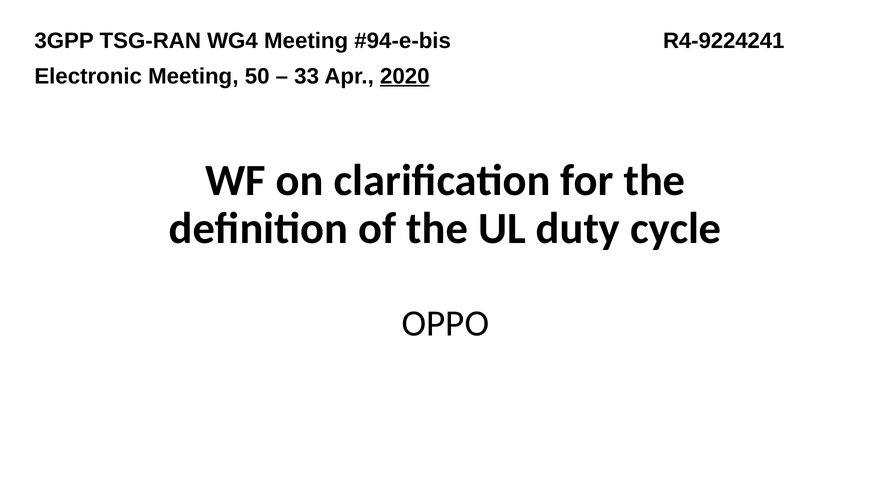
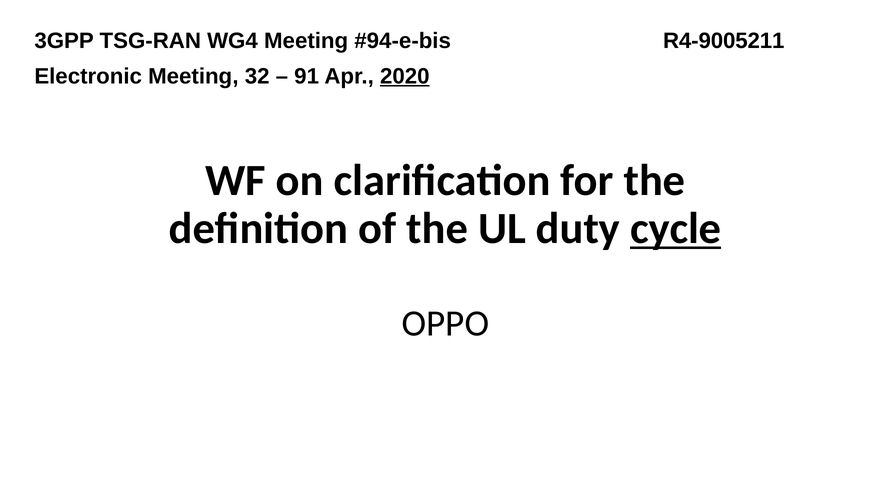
R4-9224241: R4-9224241 -> R4-9005211
50: 50 -> 32
33: 33 -> 91
cycle underline: none -> present
